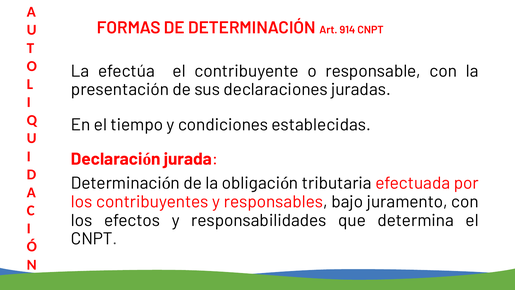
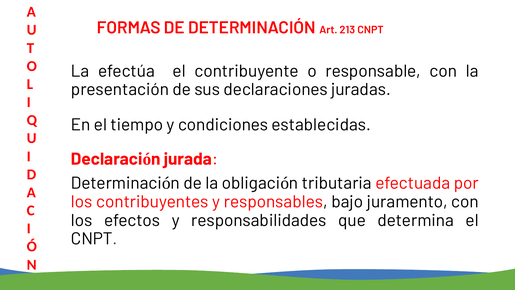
914: 914 -> 213
